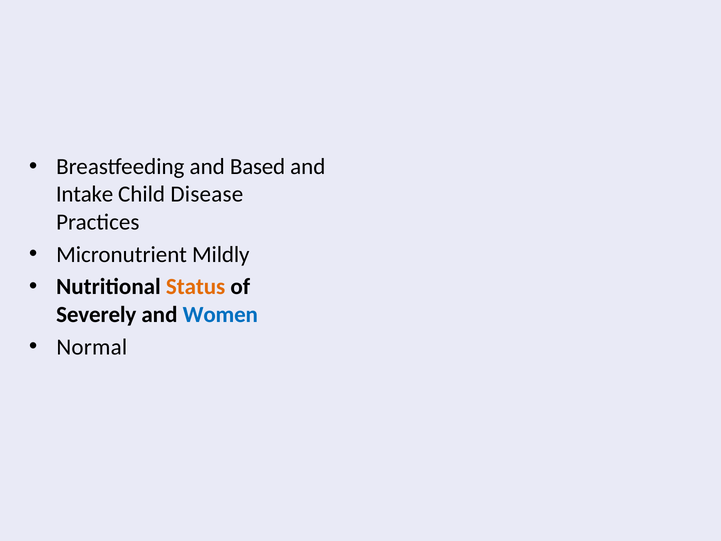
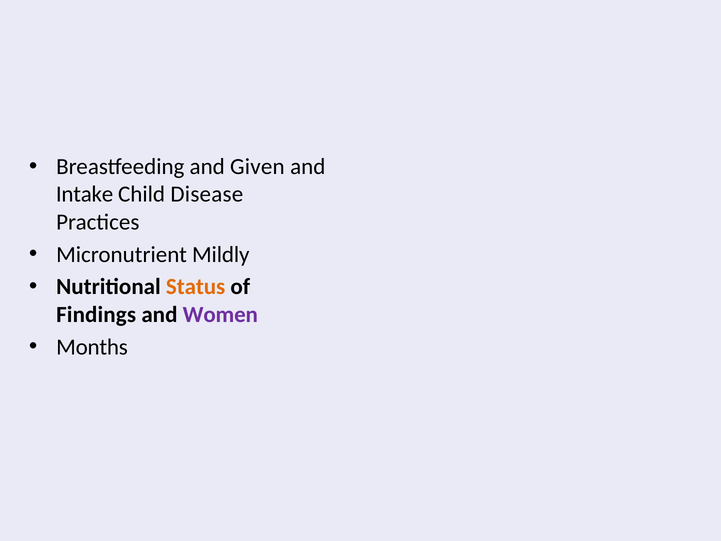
Based: Based -> Given
Severely: Severely -> Findings
Women colour: blue -> purple
Normal: Normal -> Months
